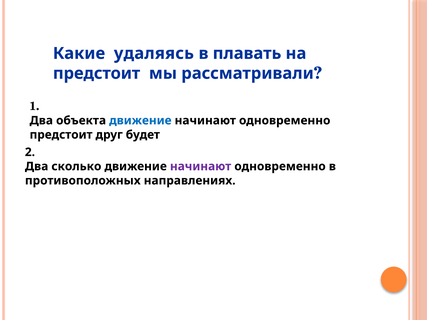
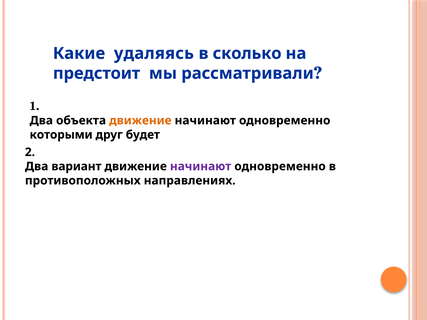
плавать: плавать -> сколько
движение at (140, 121) colour: blue -> orange
предстоит at (61, 135): предстоит -> которыми
сколько: сколько -> вариант
